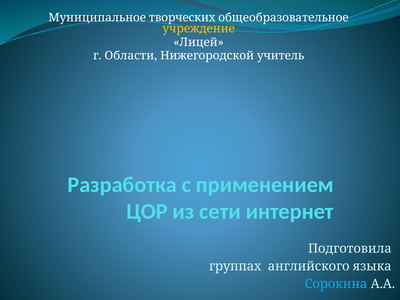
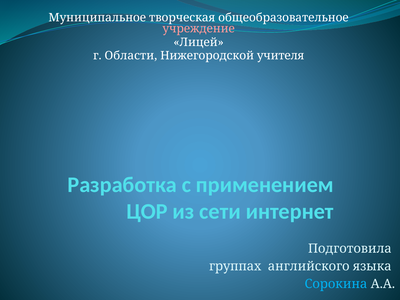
творческих: творческих -> творческая
учреждение colour: yellow -> pink
учитель: учитель -> учителя
